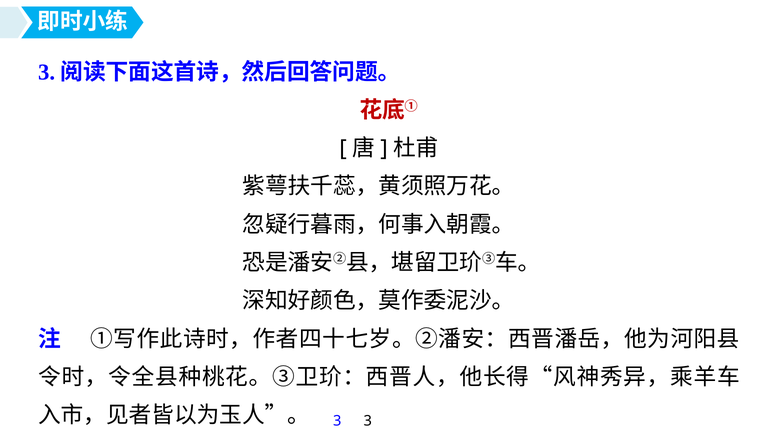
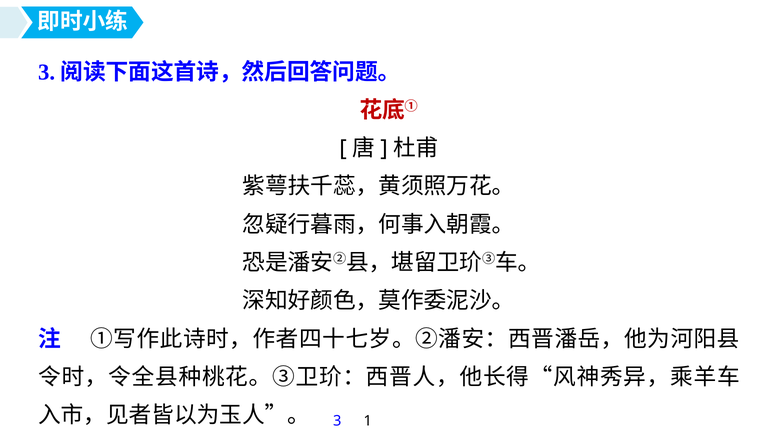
3 3: 3 -> 1
